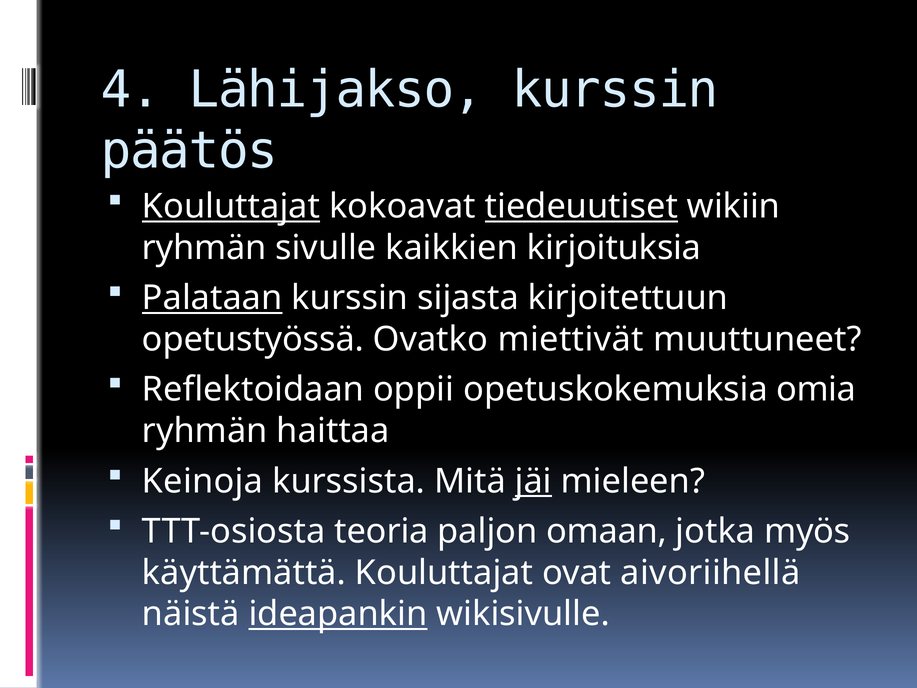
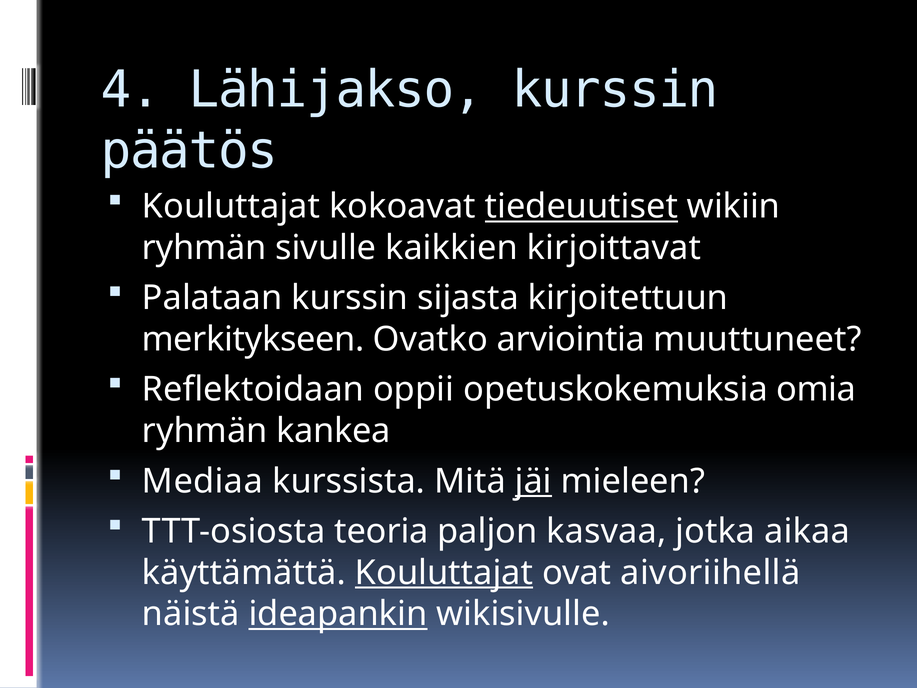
Kouluttajat at (231, 206) underline: present -> none
kirjoituksia: kirjoituksia -> kirjoittavat
Palataan underline: present -> none
opetustyössä: opetustyössä -> merkitykseen
miettivät: miettivät -> arviointia
haittaa: haittaa -> kankea
Keinoja: Keinoja -> Mediaa
omaan: omaan -> kasvaa
myös: myös -> aikaa
Kouluttajat at (444, 572) underline: none -> present
